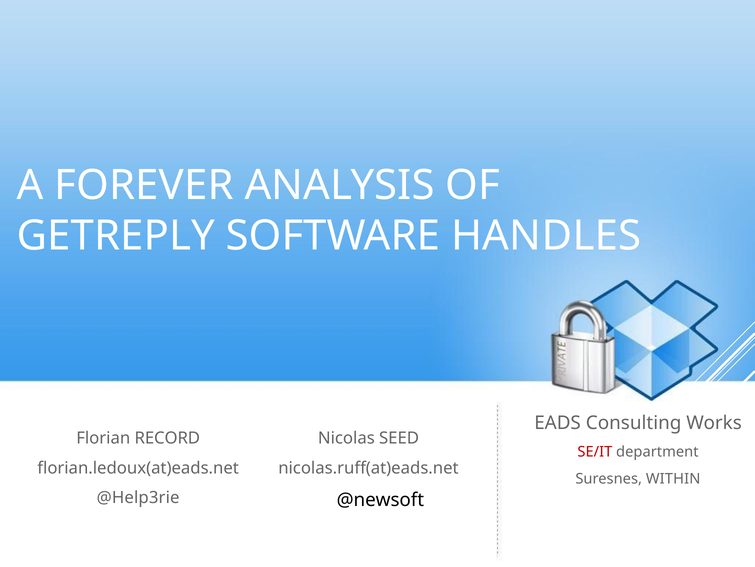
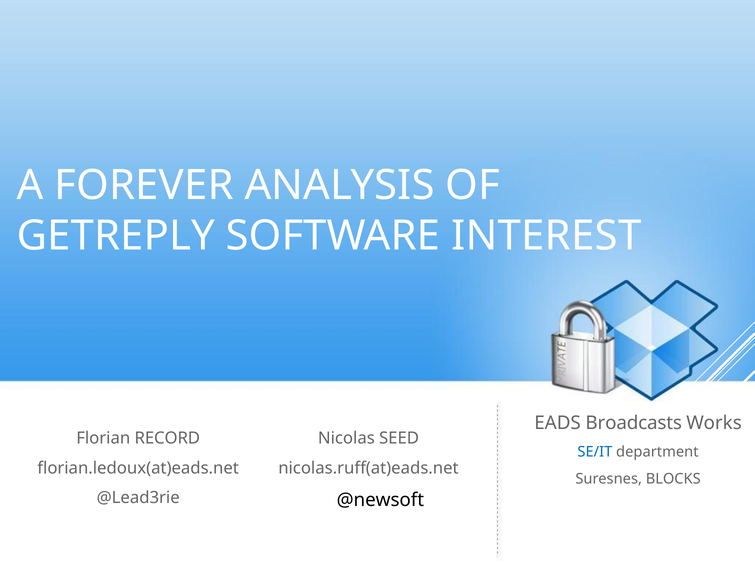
HANDLES: HANDLES -> INTEREST
Consulting: Consulting -> Broadcasts
SE/IT colour: red -> blue
WITHIN: WITHIN -> BLOCKS
@Help3rie: @Help3rie -> @Lead3rie
